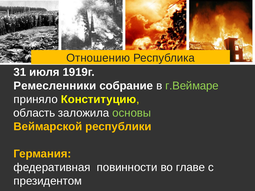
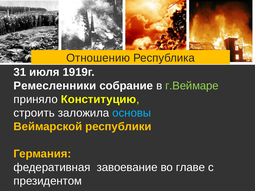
область: область -> строить
основы colour: light green -> light blue
повинности: повинности -> завоевание
